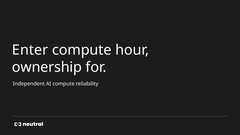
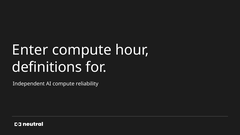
ownership: ownership -> definitions
